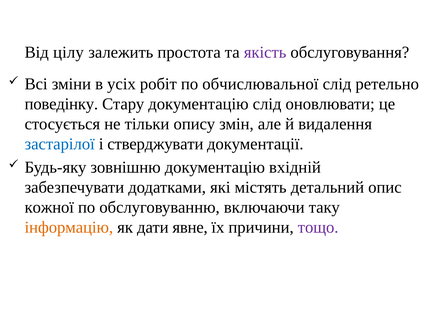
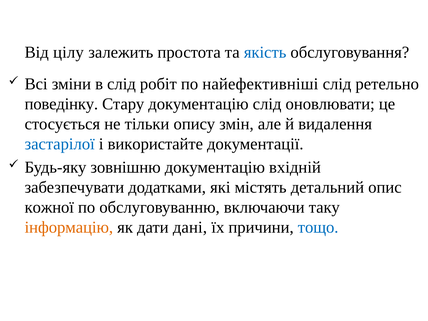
якість colour: purple -> blue
в усіх: усіх -> слід
обчислювальної: обчислювальної -> найефективніші
стверджувати: стверджувати -> використайте
явне: явне -> дані
тощо colour: purple -> blue
